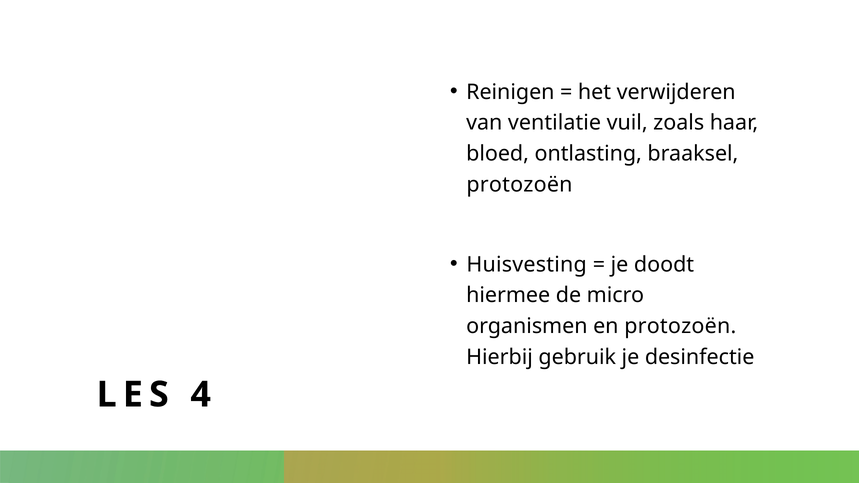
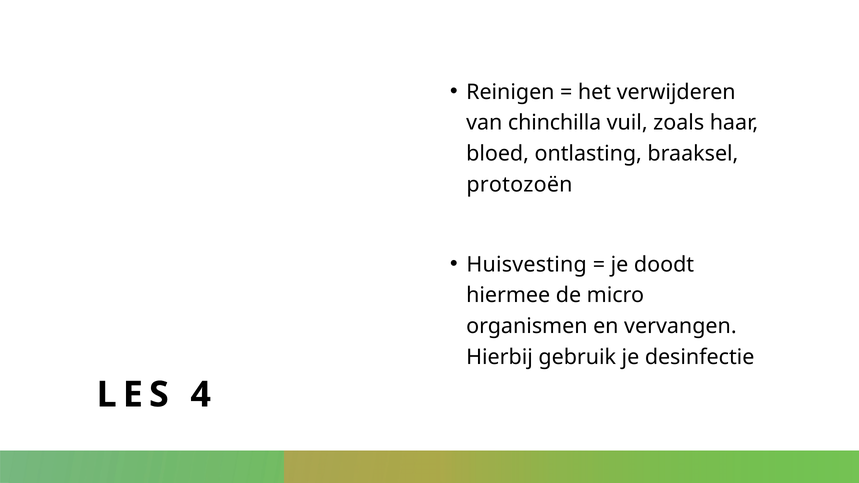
ventilatie: ventilatie -> chinchilla
en protozoën: protozoën -> vervangen
